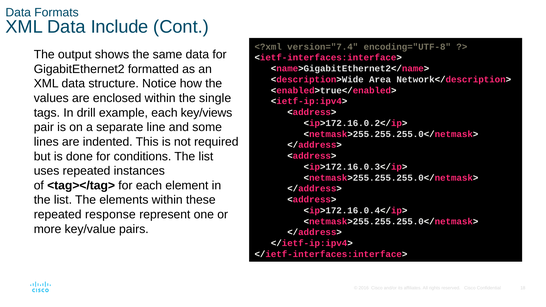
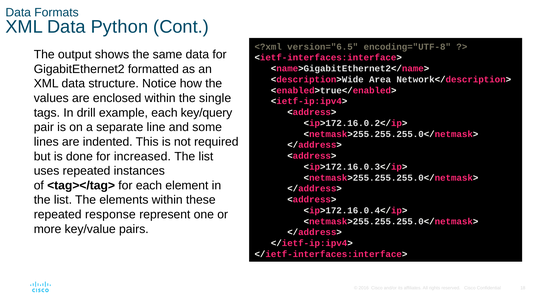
Include: Include -> Python
version="7.4: version="7.4 -> version="6.5
key/views: key/views -> key/query
conditions: conditions -> increased
